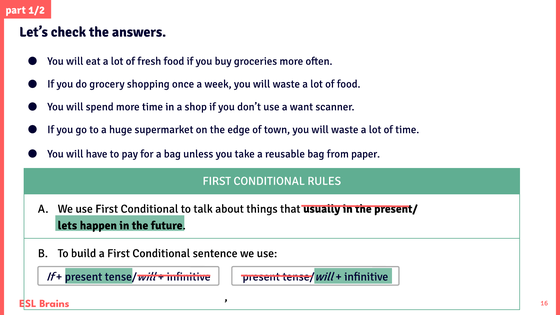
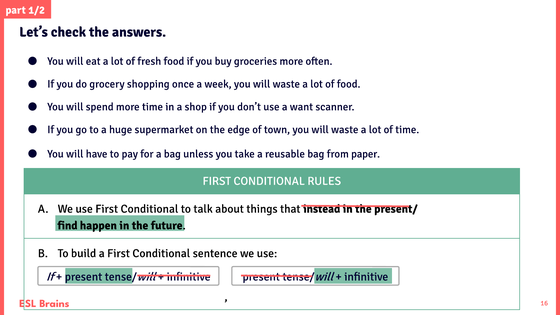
usually: usually -> instead
lets: lets -> find
